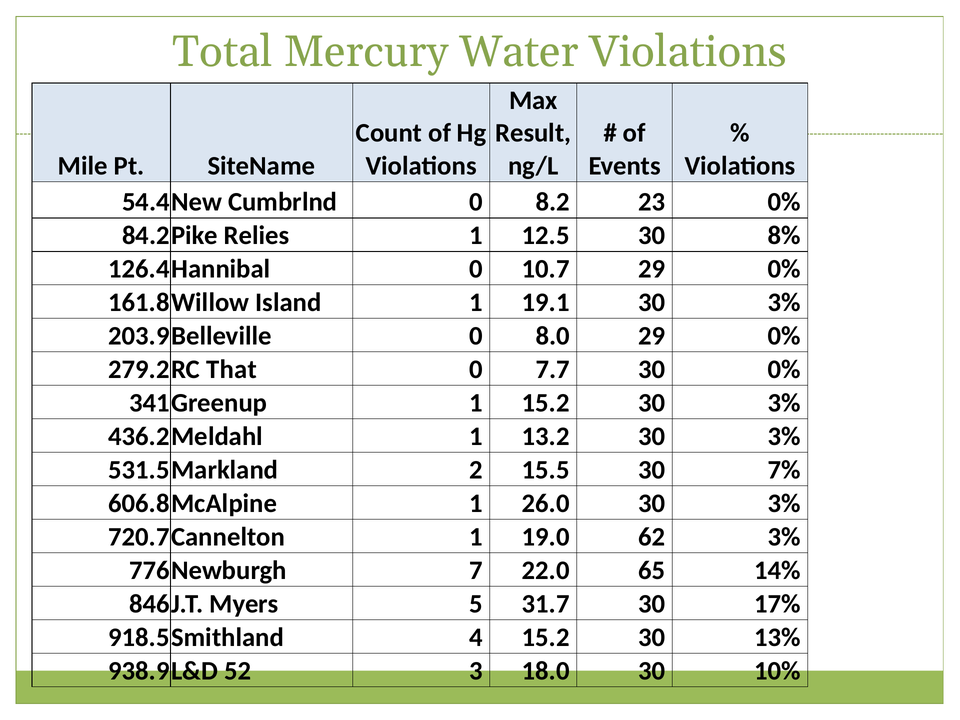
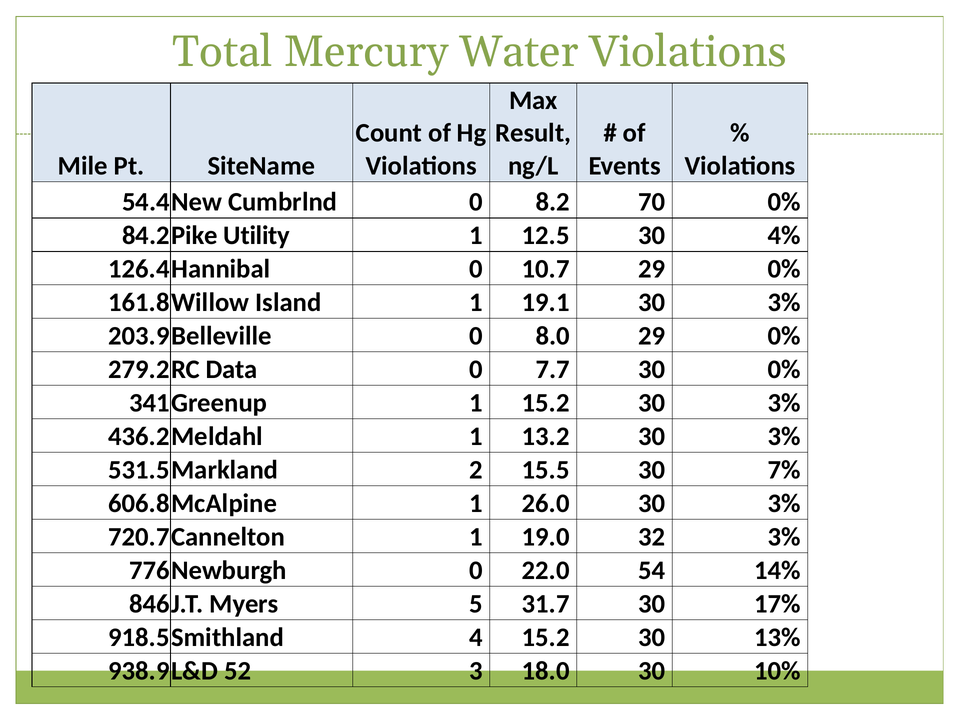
23: 23 -> 70
Relies: Relies -> Utility
8%: 8% -> 4%
That: That -> Data
62: 62 -> 32
7 at (476, 570): 7 -> 0
65: 65 -> 54
